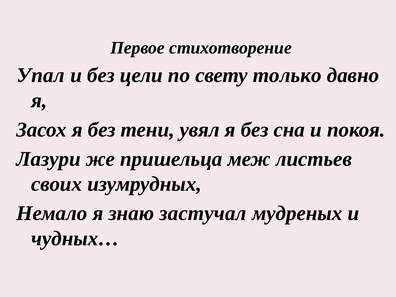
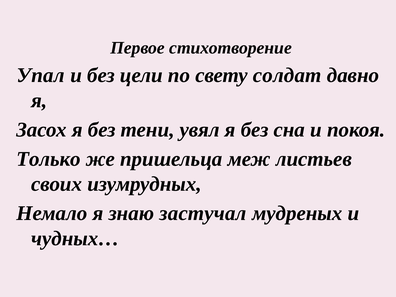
только: только -> солдат
Лазури: Лазури -> Только
